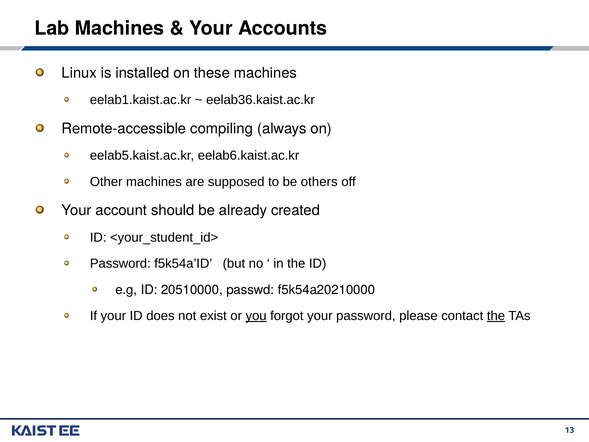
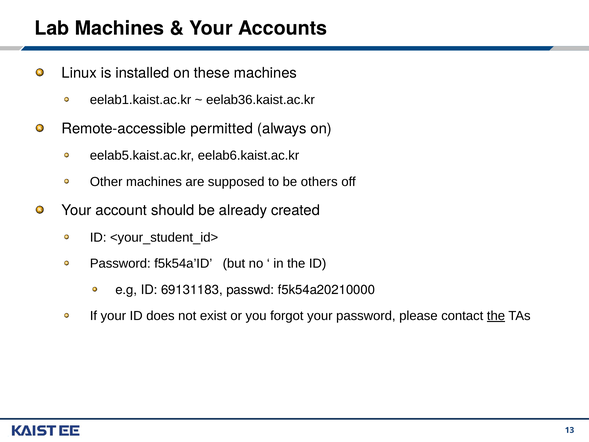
compiling: compiling -> permitted
20510000: 20510000 -> 69131183
you underline: present -> none
